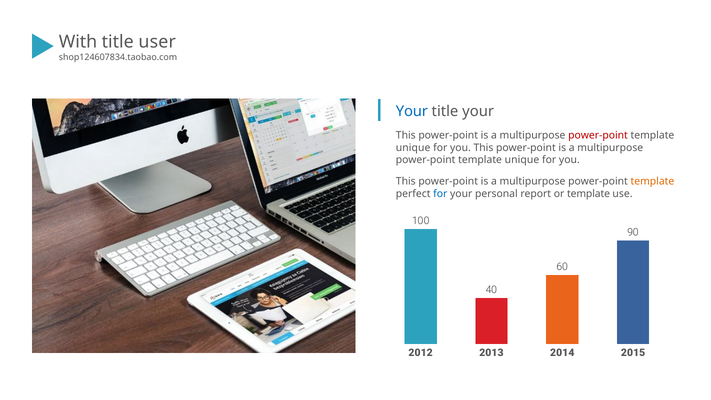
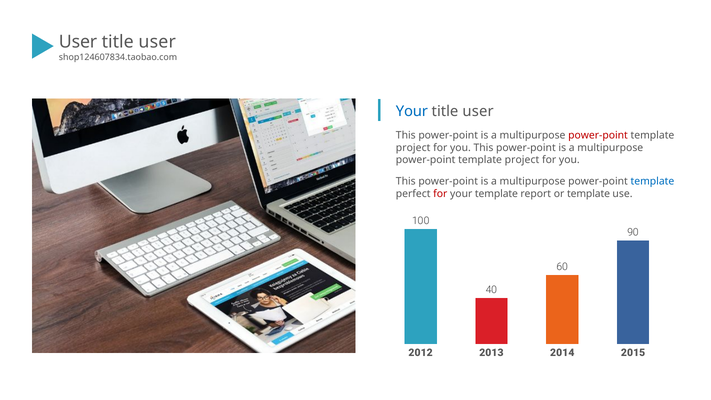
With at (78, 42): With -> User
your at (478, 111): your -> user
unique at (413, 148): unique -> project
unique at (522, 160): unique -> project
template at (652, 181) colour: orange -> blue
for at (440, 194) colour: blue -> red
your personal: personal -> template
